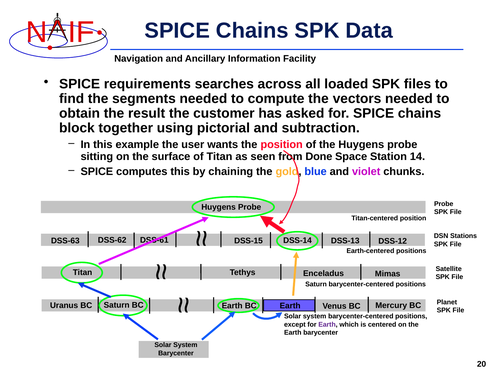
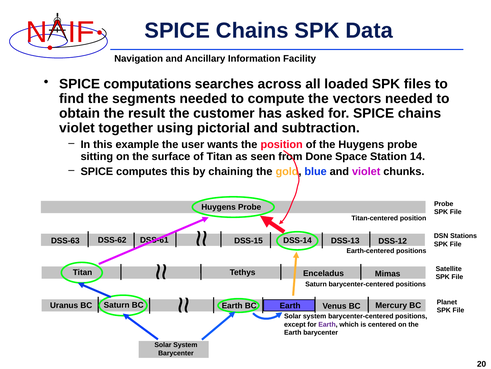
requirements: requirements -> computations
block at (77, 128): block -> violet
